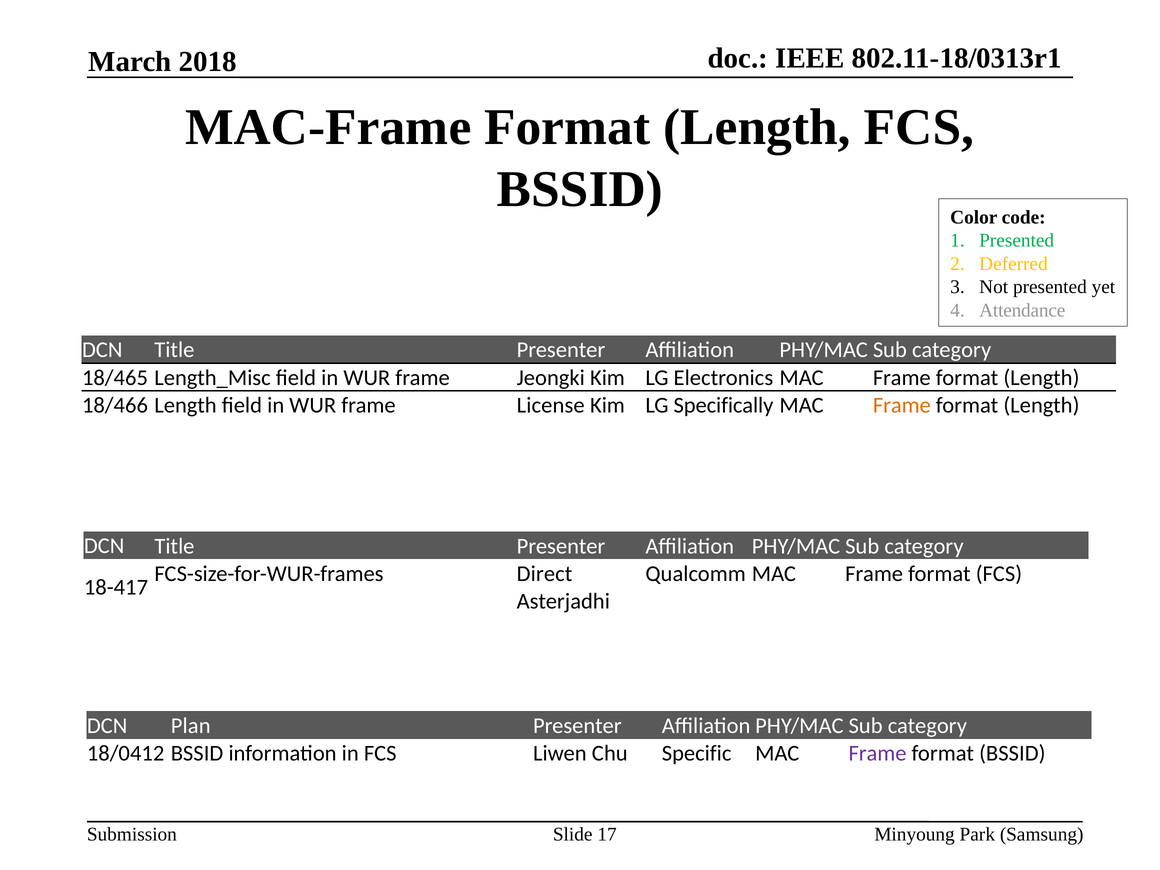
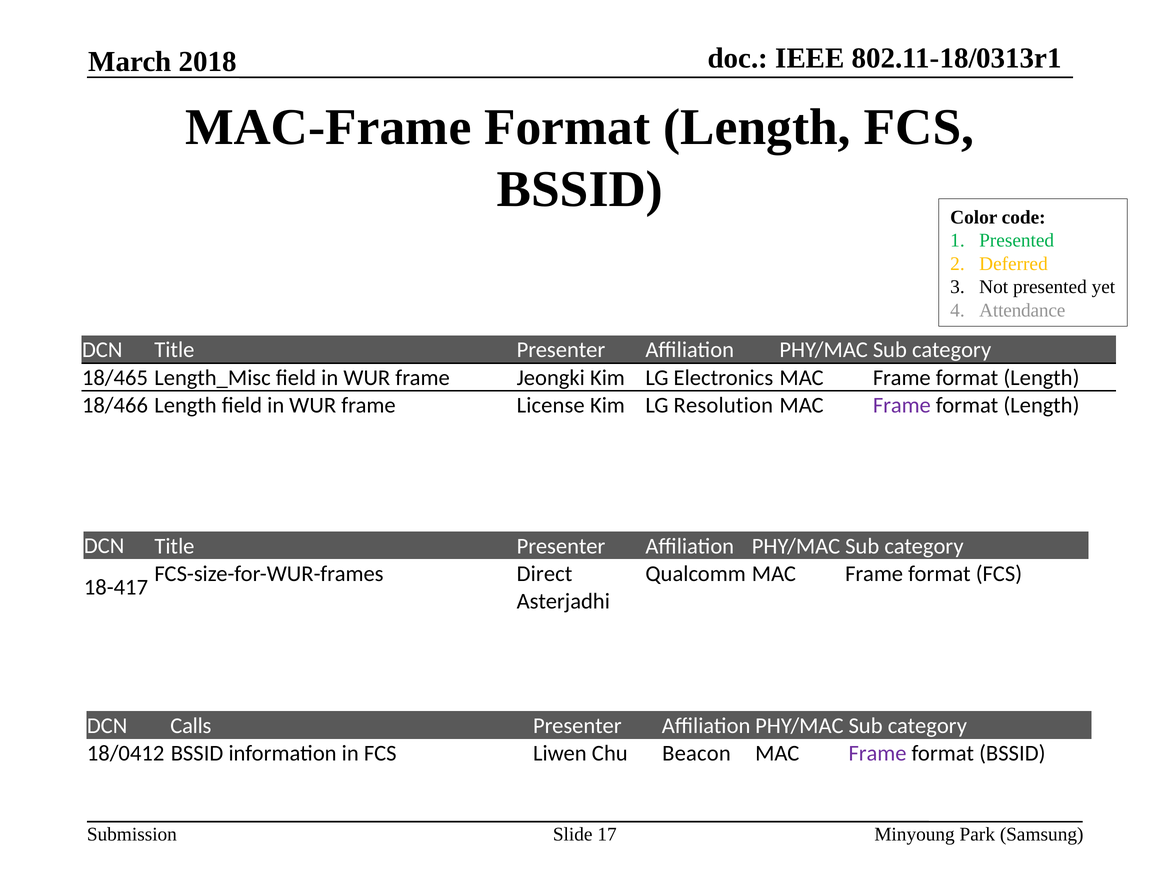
Specifically: Specifically -> Resolution
Frame at (902, 405) colour: orange -> purple
Plan: Plan -> Calls
Specific: Specific -> Beacon
